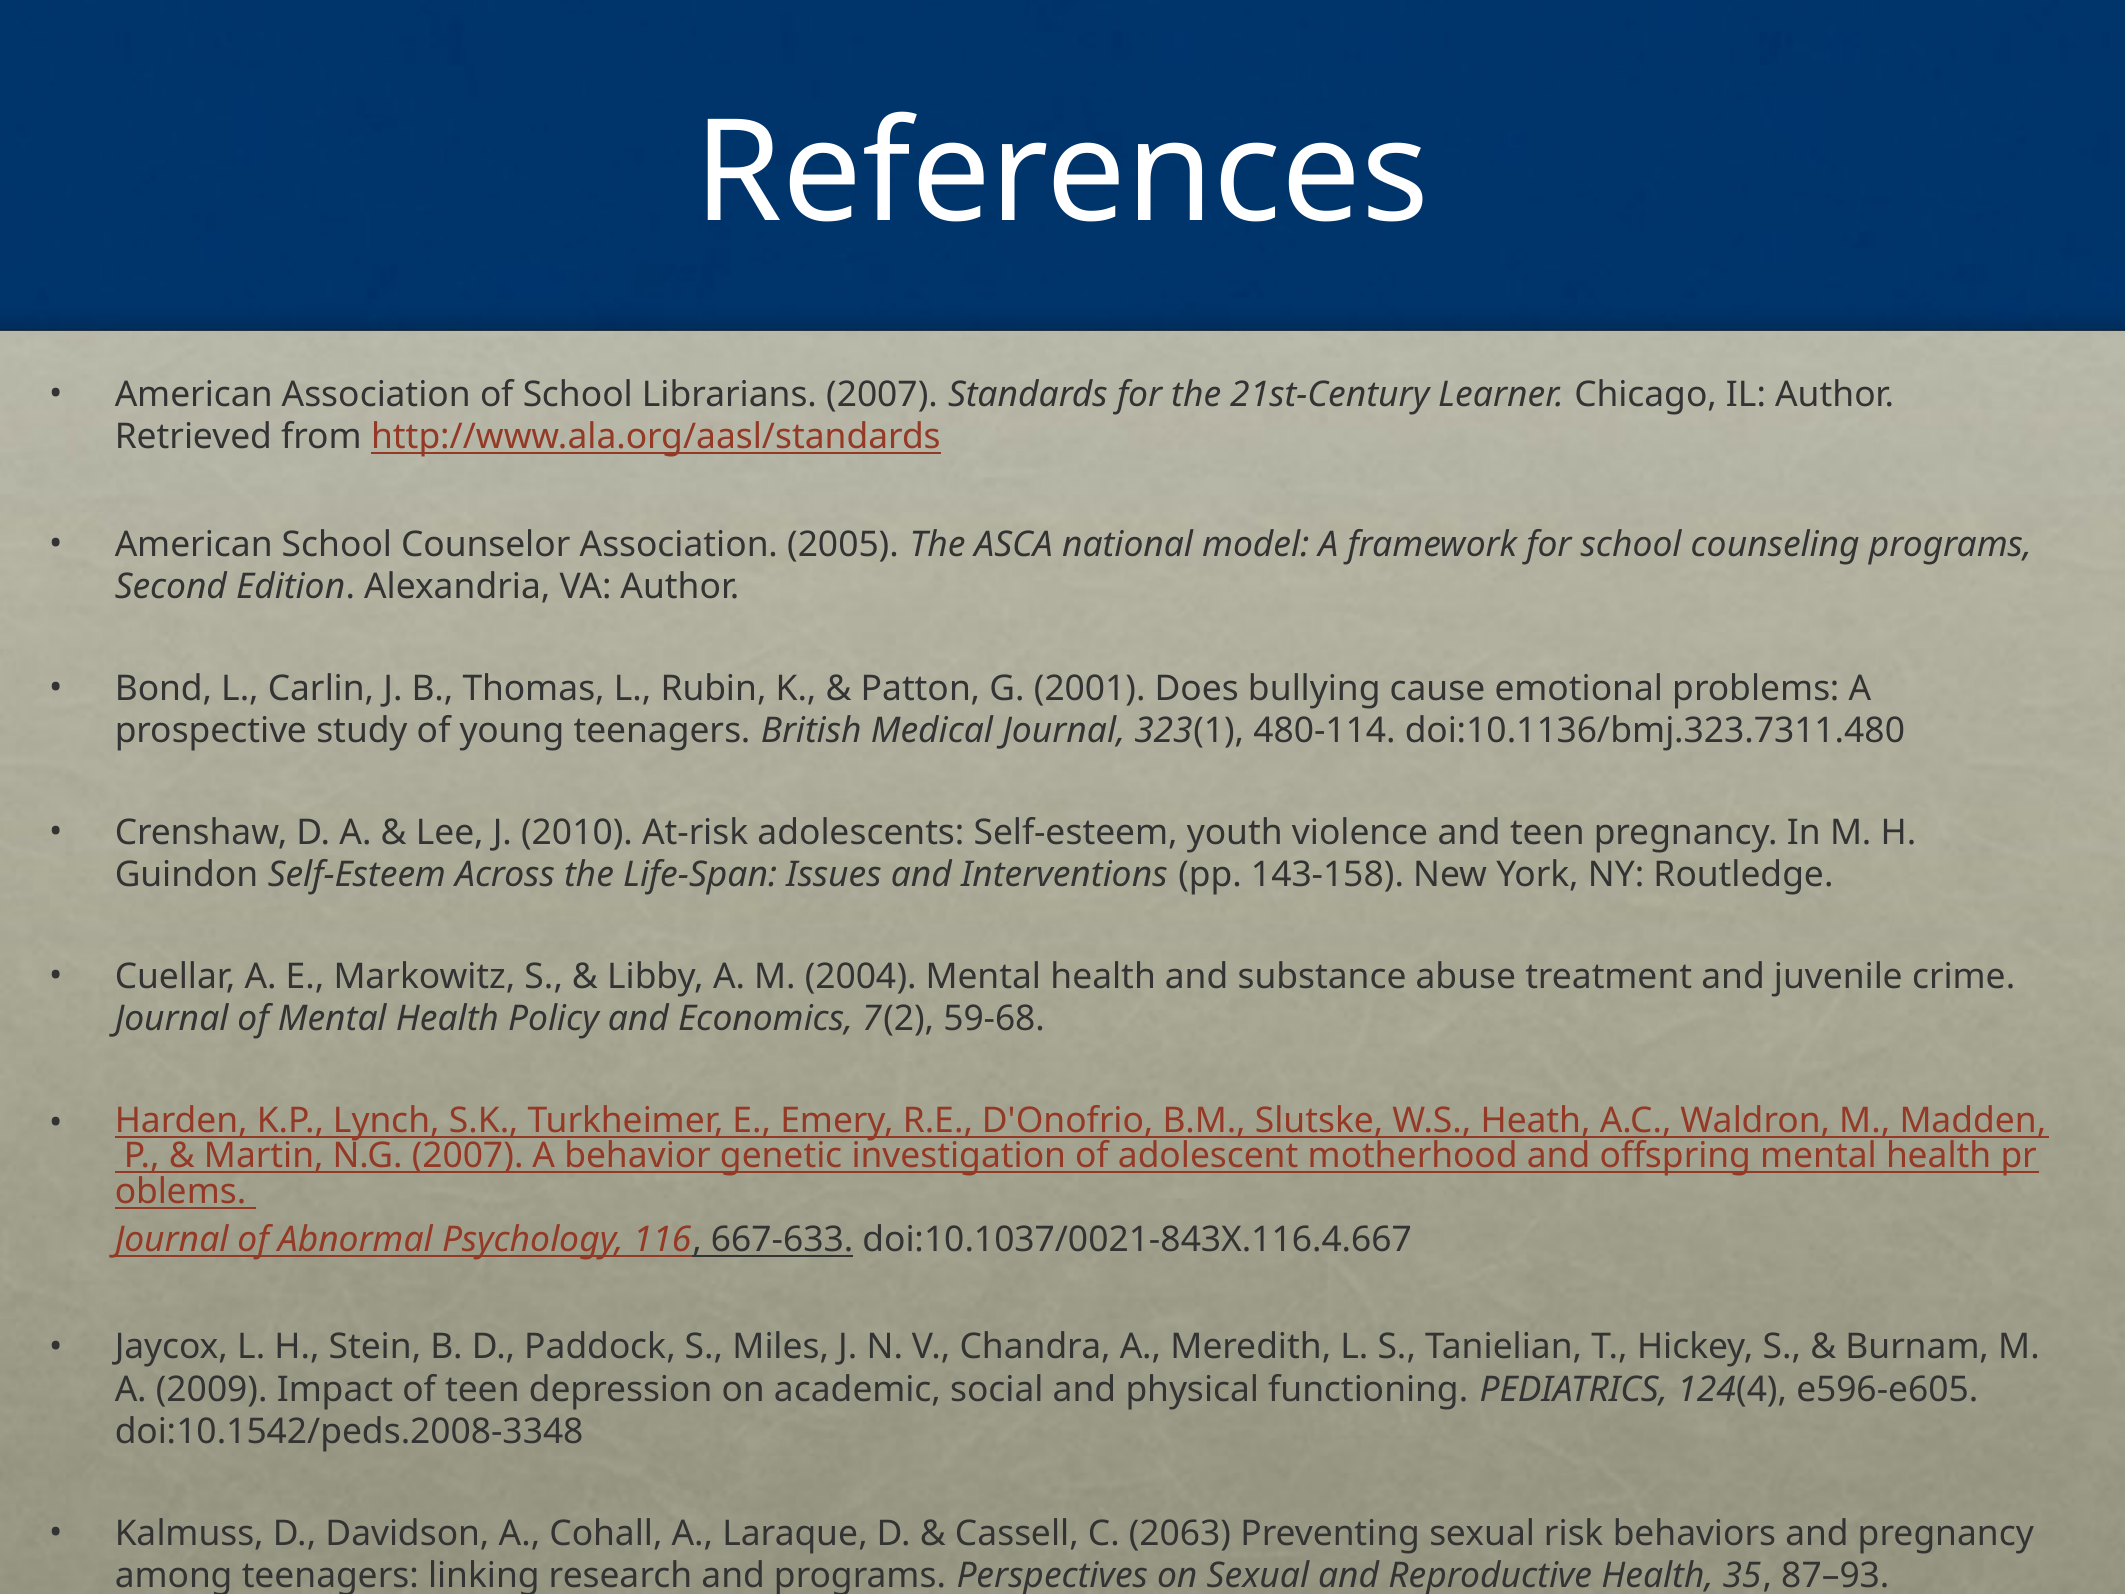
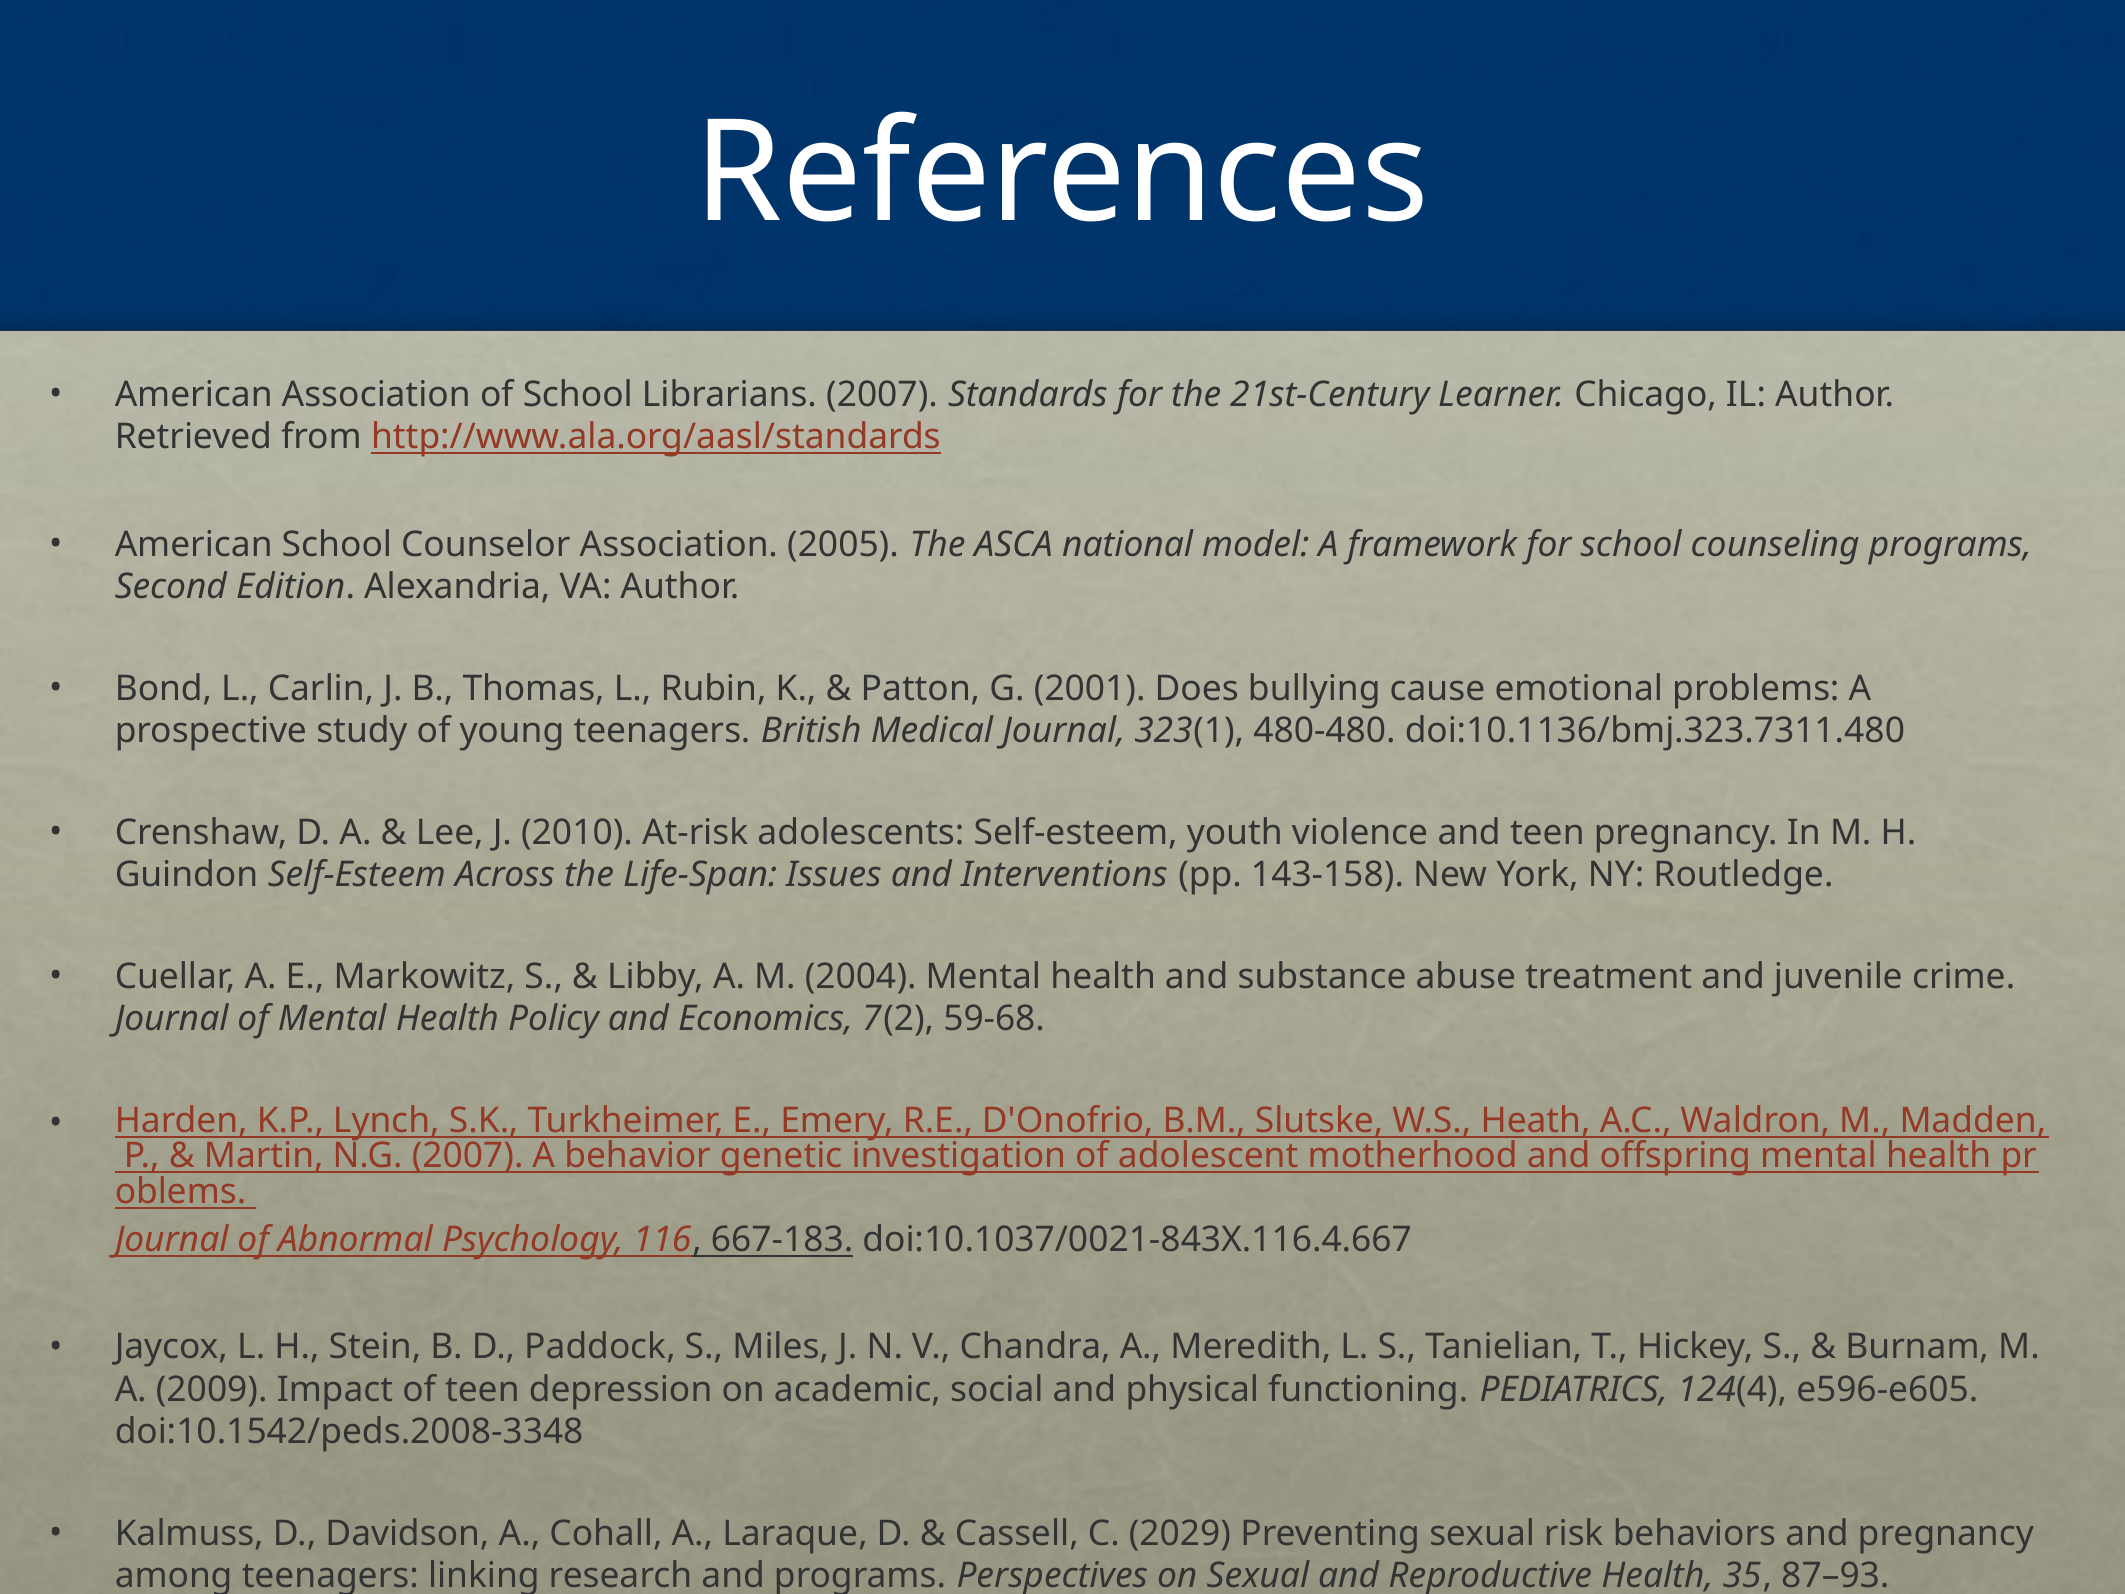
480-114: 480-114 -> 480-480
667-633: 667-633 -> 667-183
2063: 2063 -> 2029
